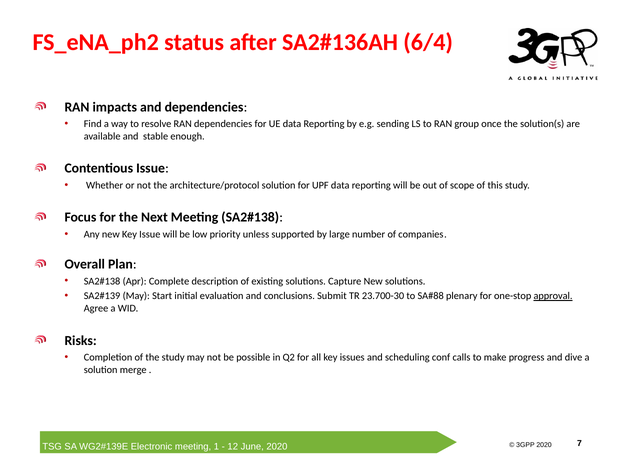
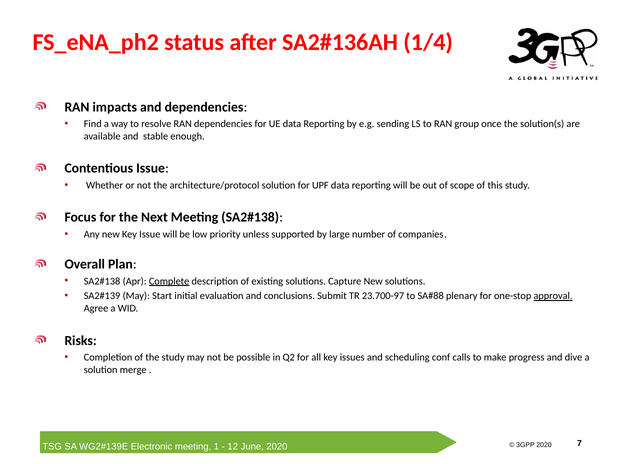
6/4: 6/4 -> 1/4
Complete underline: none -> present
23.700-30: 23.700-30 -> 23.700-97
